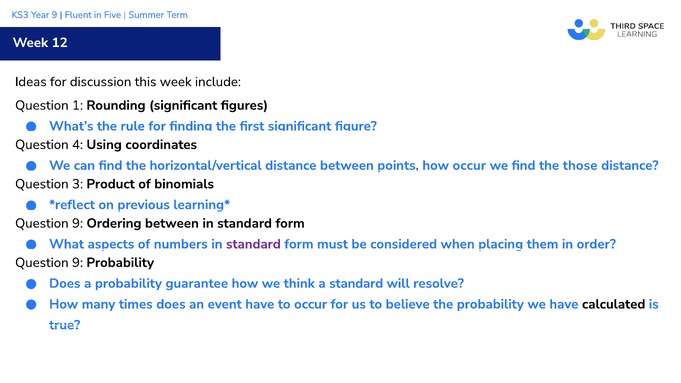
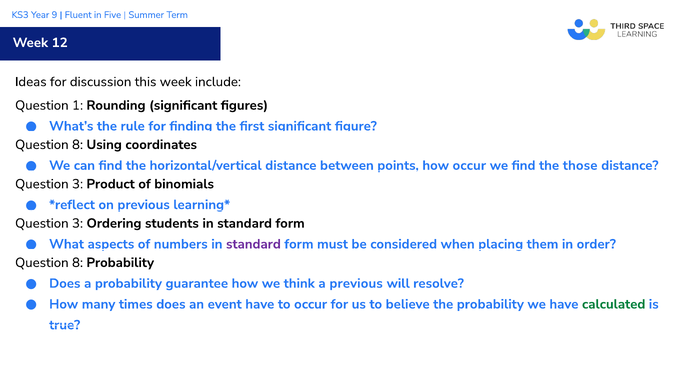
4 at (78, 145): 4 -> 8
9 at (78, 223): 9 -> 3
Ordering between: between -> students
9 at (78, 263): 9 -> 8
a standard: standard -> previous
calculated colour: black -> green
